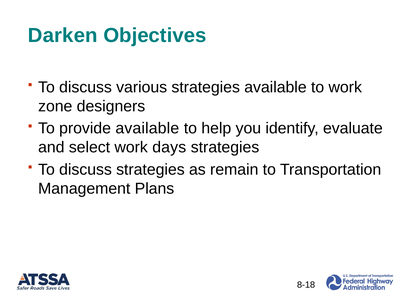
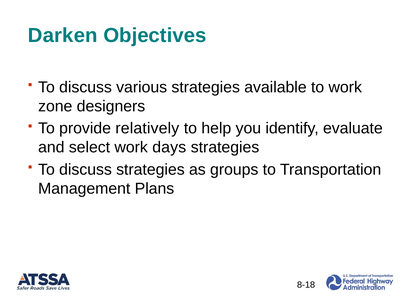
provide available: available -> relatively
remain: remain -> groups
